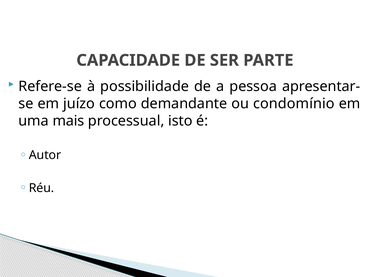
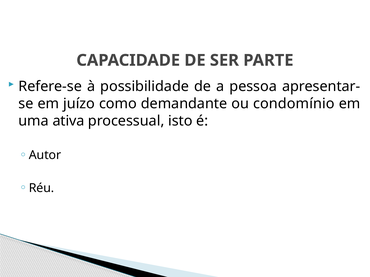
mais: mais -> ativa
